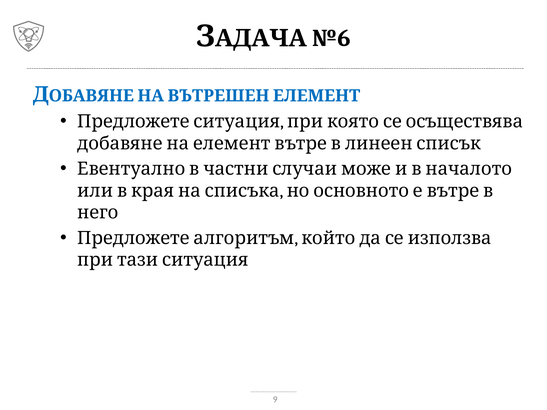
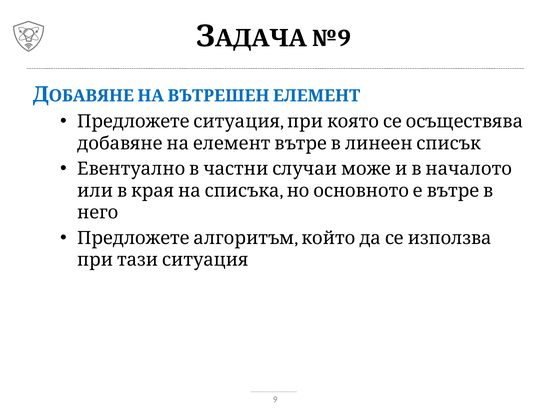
№6: №6 -> №9
